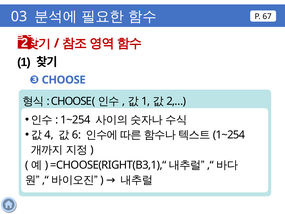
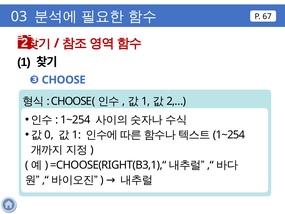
4: 4 -> 0
6 at (76, 135): 6 -> 1
